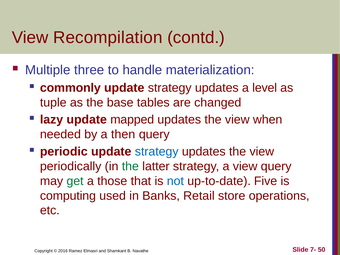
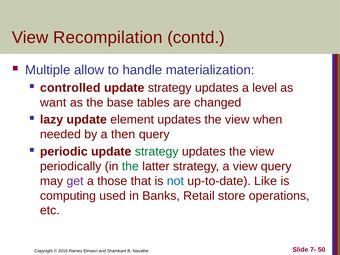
three: three -> allow
commonly: commonly -> controlled
tuple: tuple -> want
mapped: mapped -> element
strategy at (157, 152) colour: blue -> green
get colour: green -> purple
Five: Five -> Like
